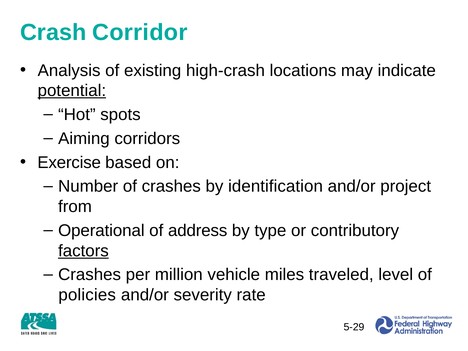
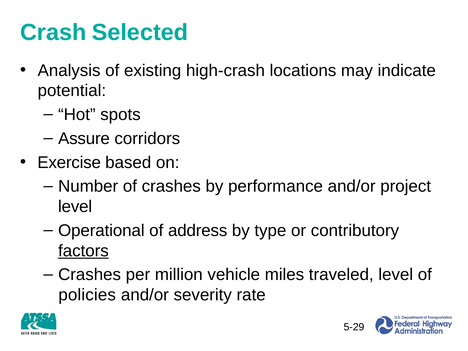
Corridor: Corridor -> Selected
potential underline: present -> none
Aiming: Aiming -> Assure
identification: identification -> performance
from at (75, 207): from -> level
